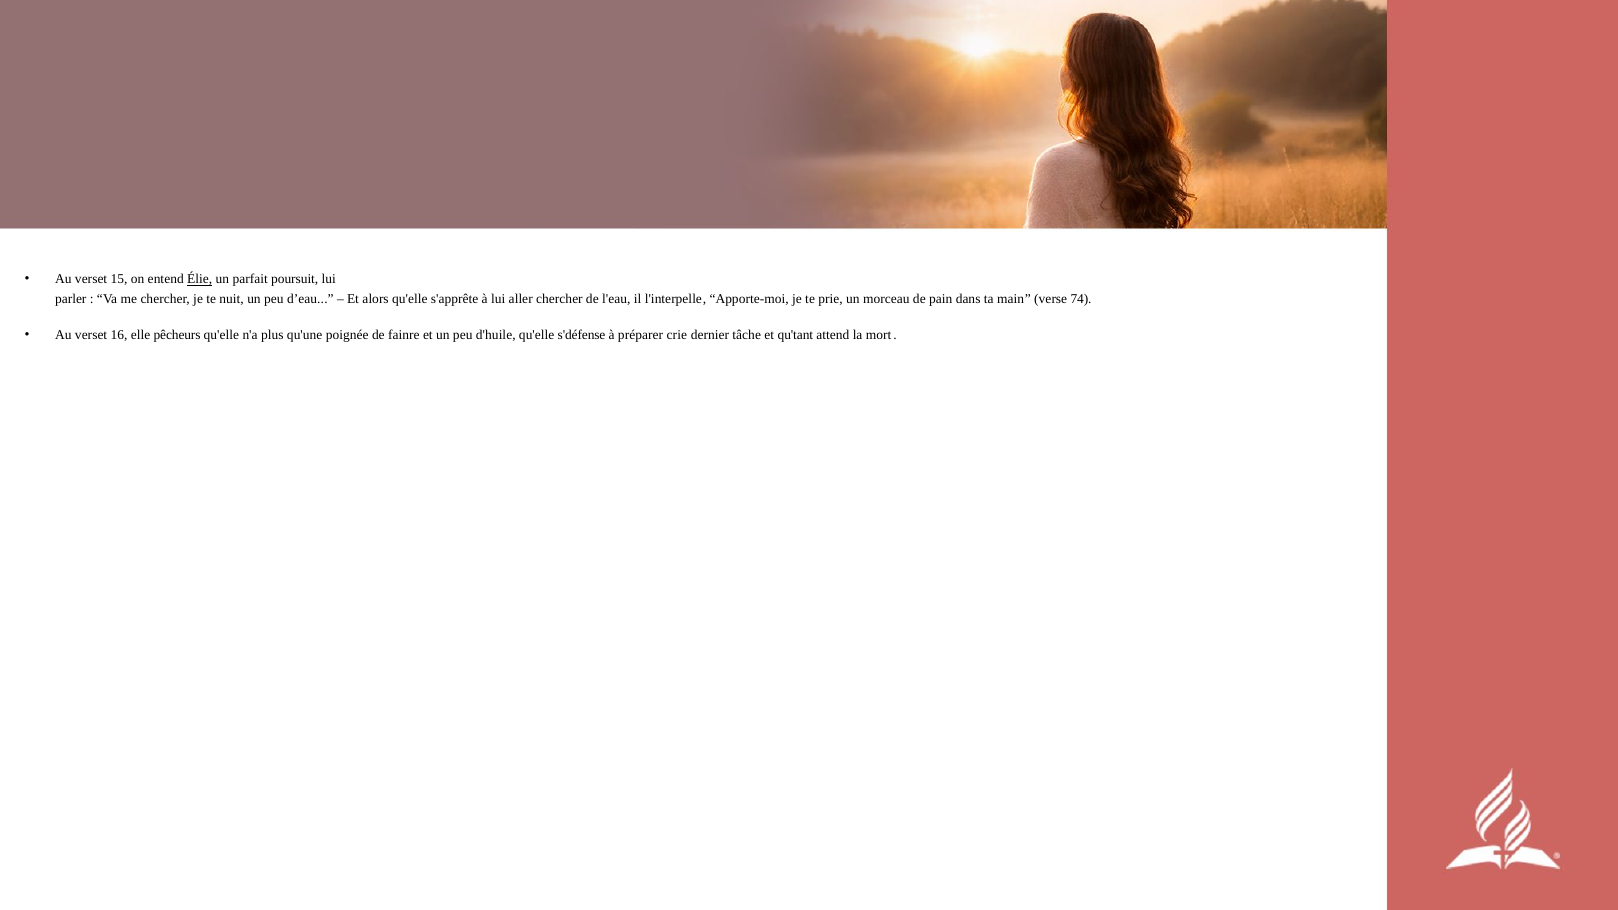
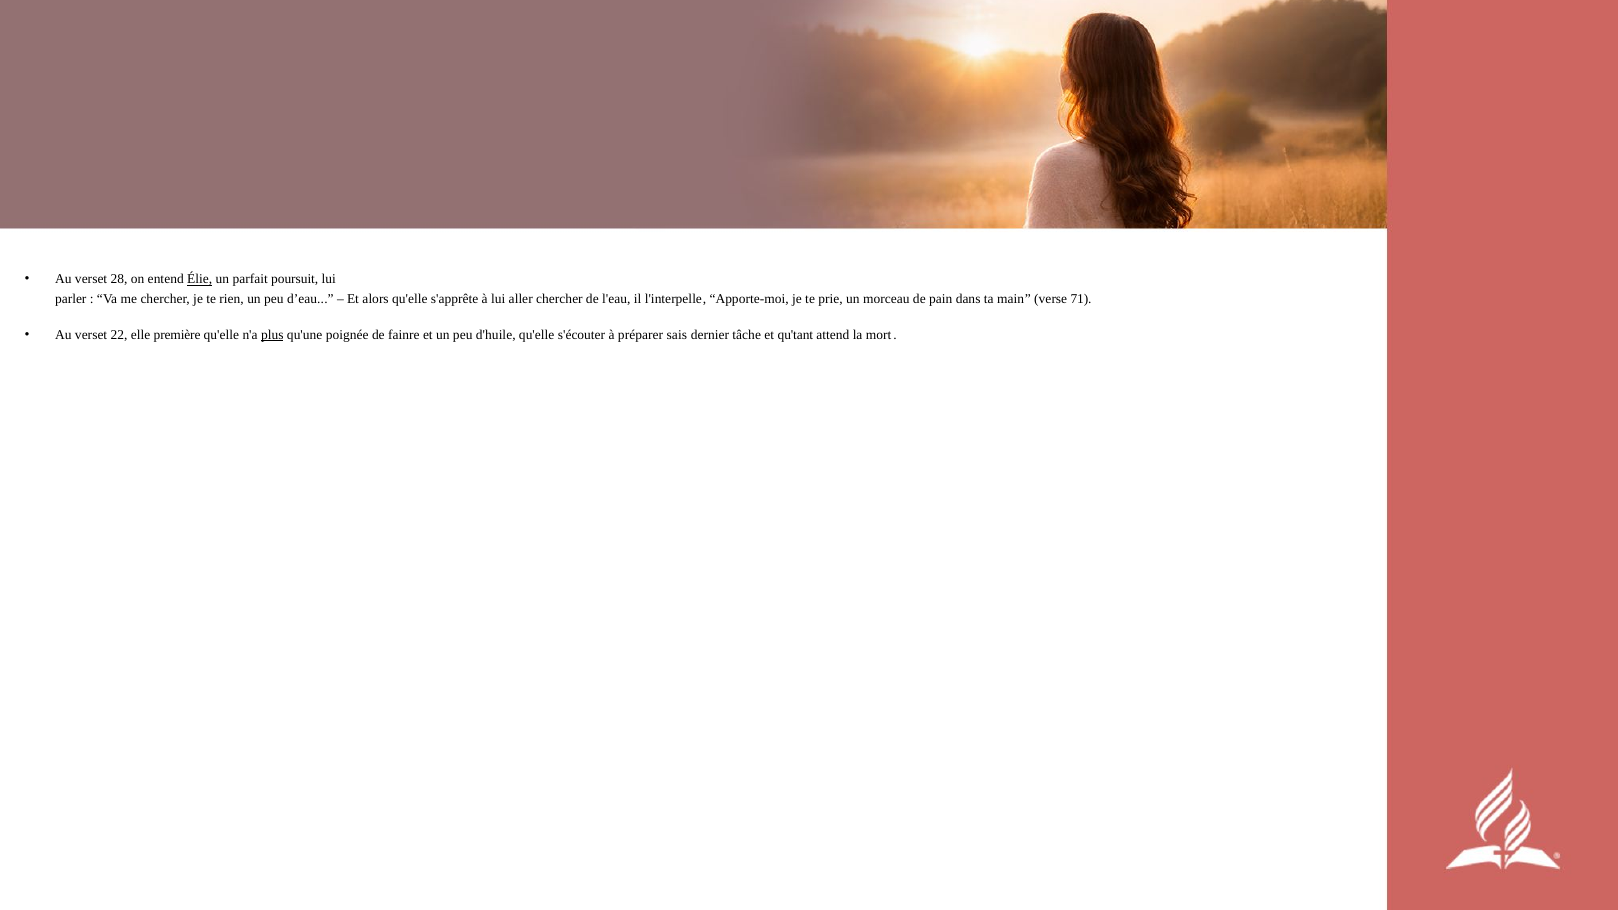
15: 15 -> 28
nuit: nuit -> rien
74: 74 -> 71
16: 16 -> 22
pêcheurs: pêcheurs -> première
plus underline: none -> present
s'défense: s'défense -> s'écouter
crie: crie -> sais
